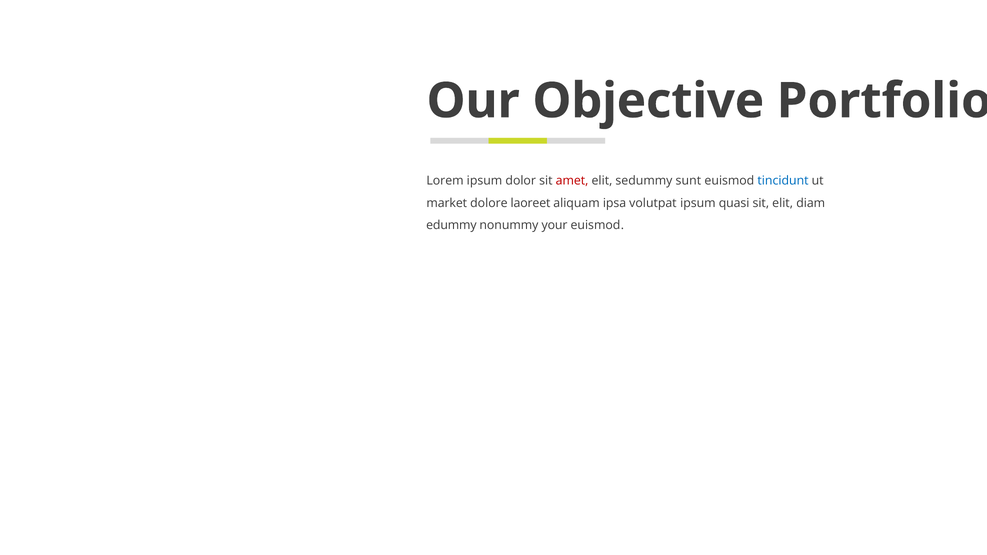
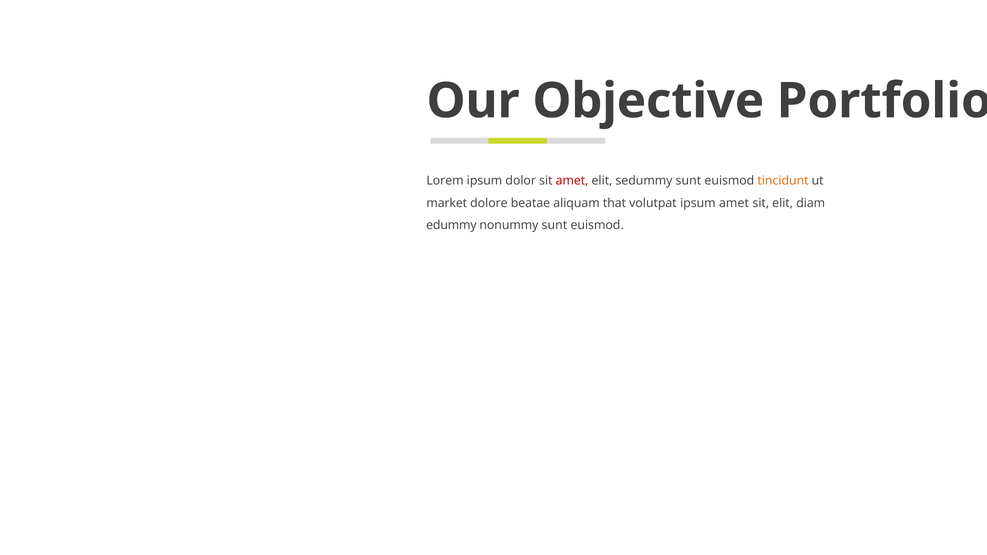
tincidunt colour: blue -> orange
laoreet: laoreet -> beatae
ipsa: ipsa -> that
ipsum quasi: quasi -> amet
nonummy your: your -> sunt
